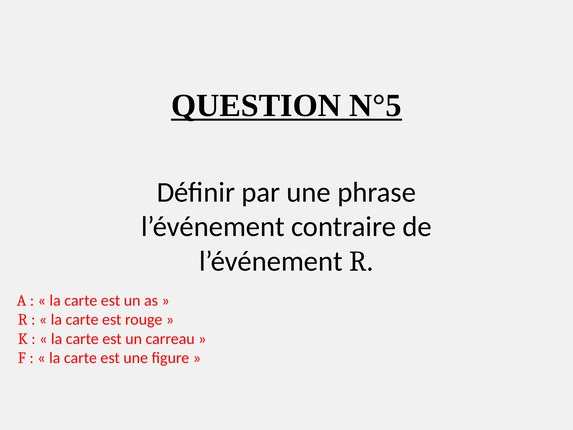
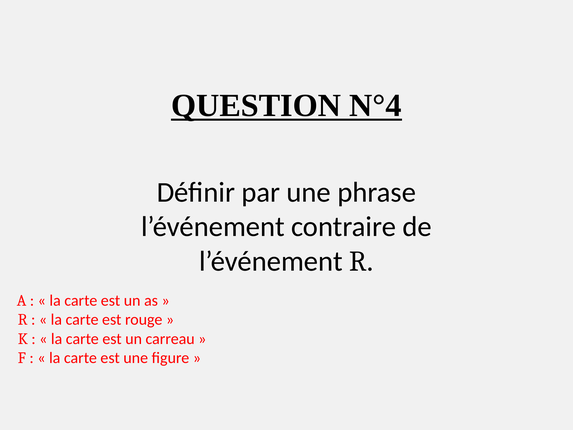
N°5: N°5 -> N°4
